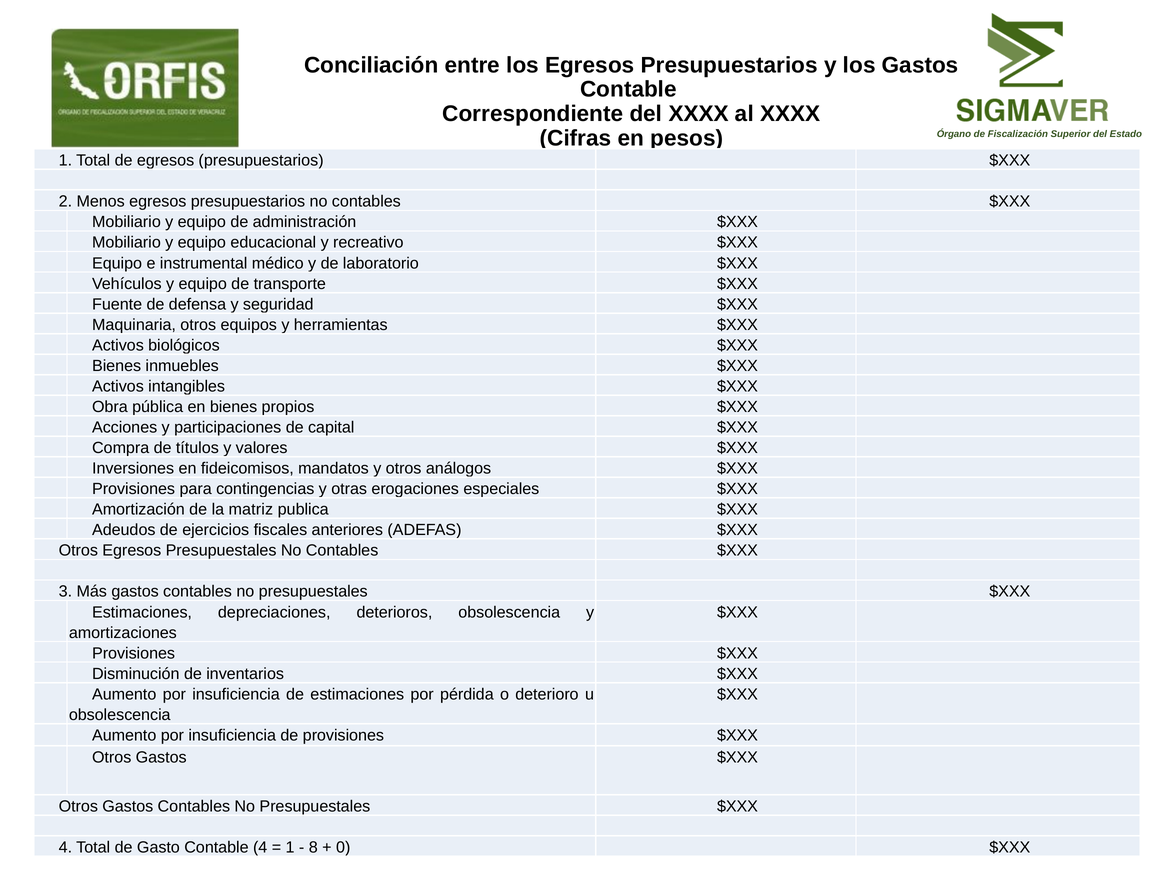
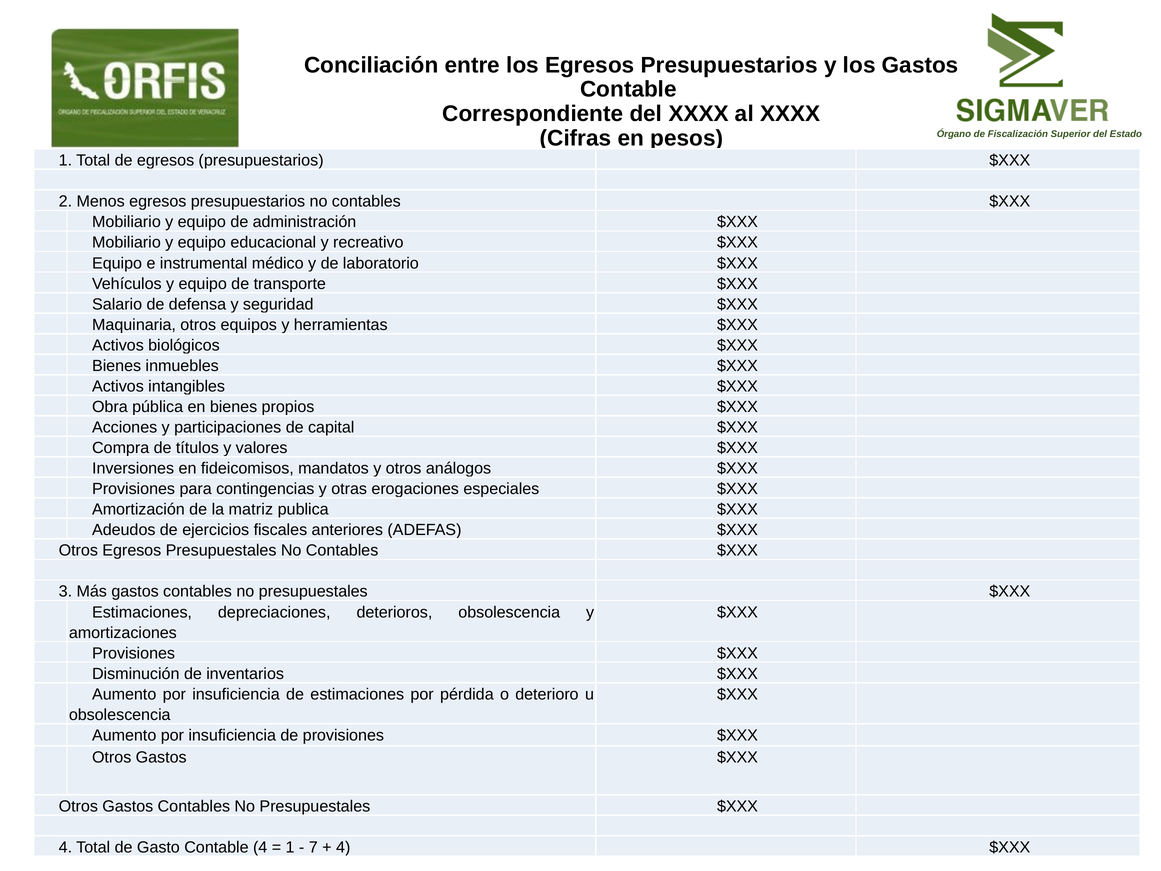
Fuente: Fuente -> Salario
8: 8 -> 7
0 at (343, 847): 0 -> 4
